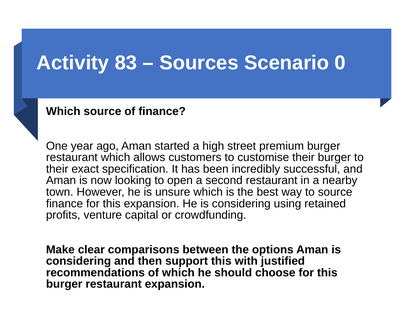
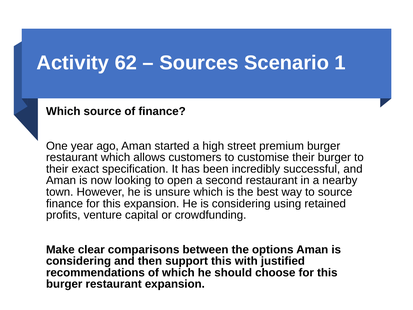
83: 83 -> 62
0: 0 -> 1
